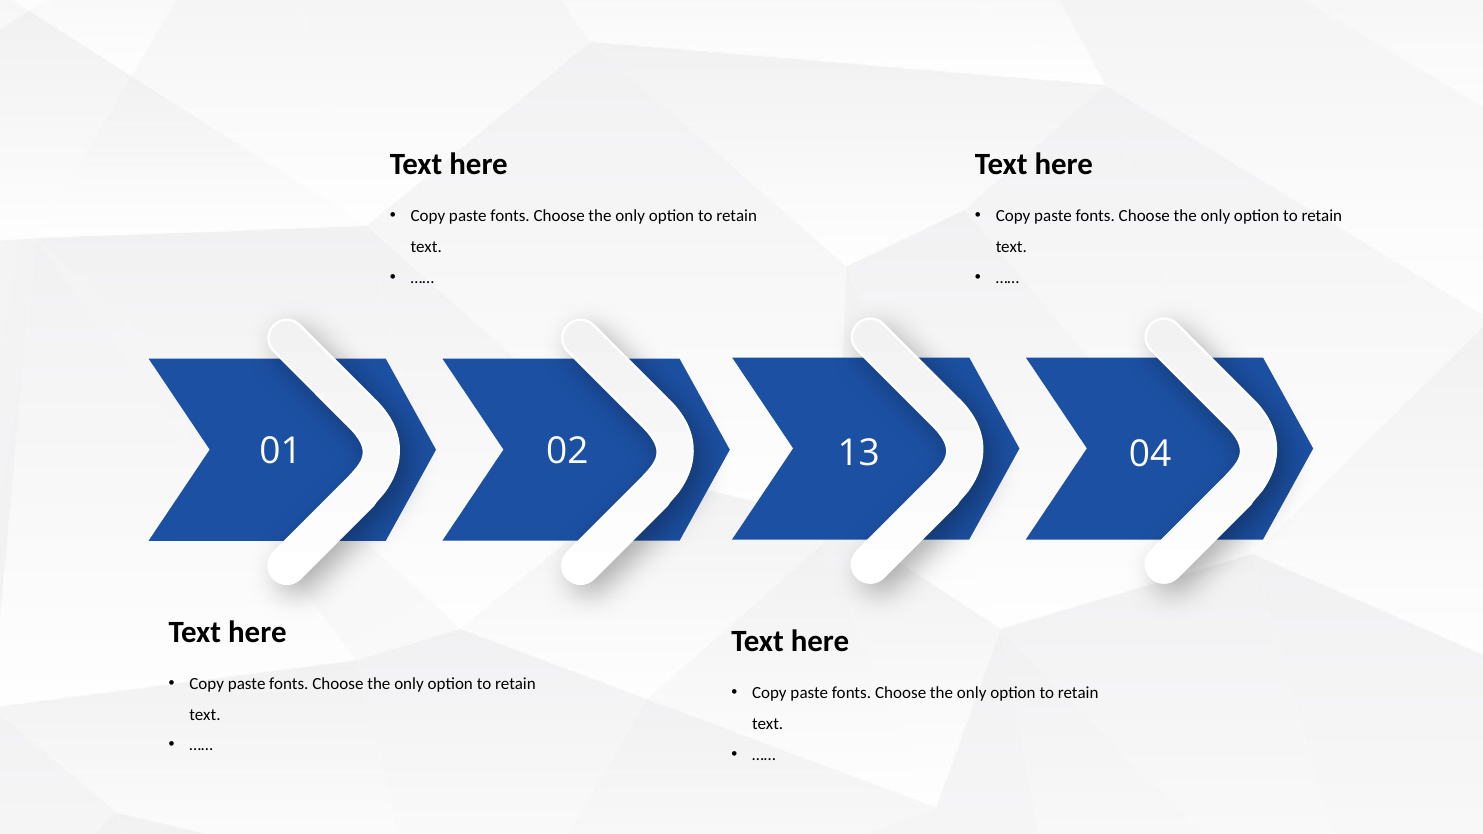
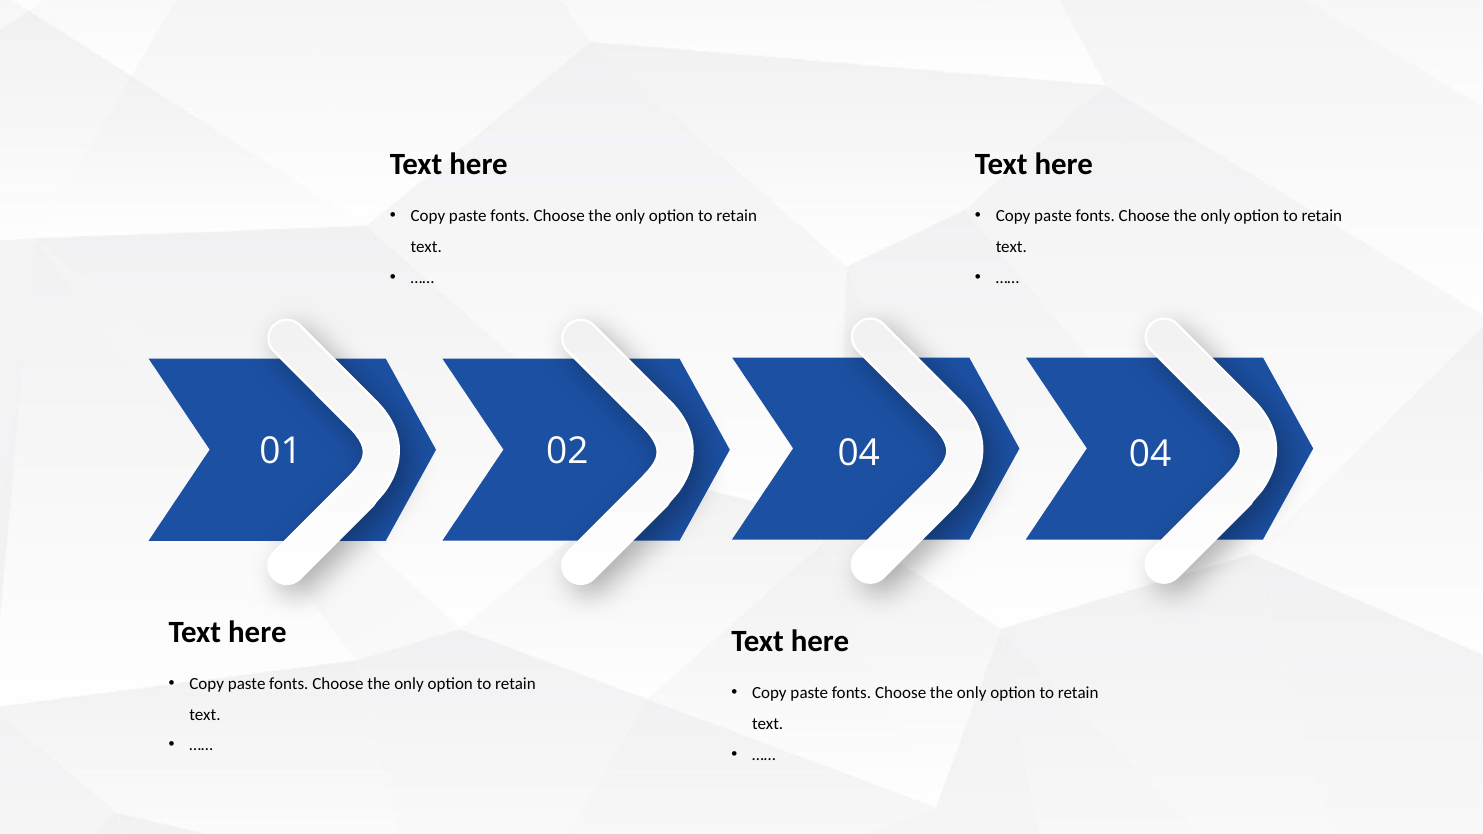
02 13: 13 -> 04
